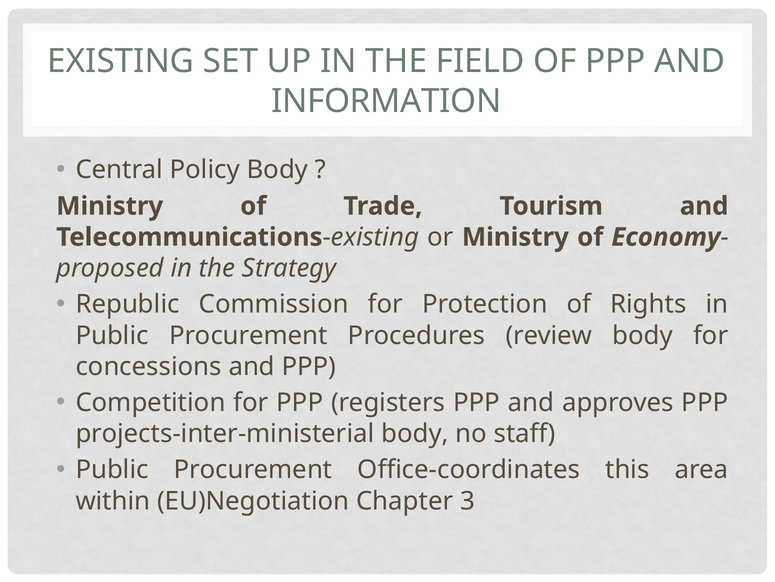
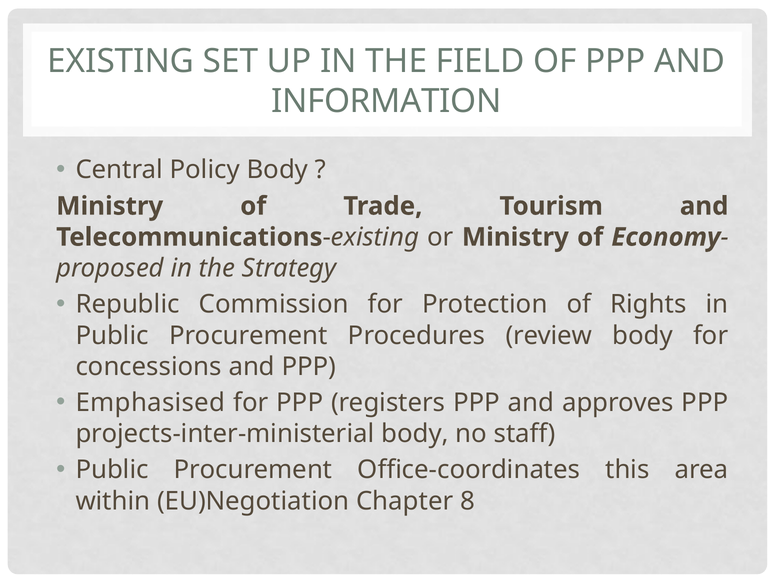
Competition: Competition -> Emphasised
3: 3 -> 8
